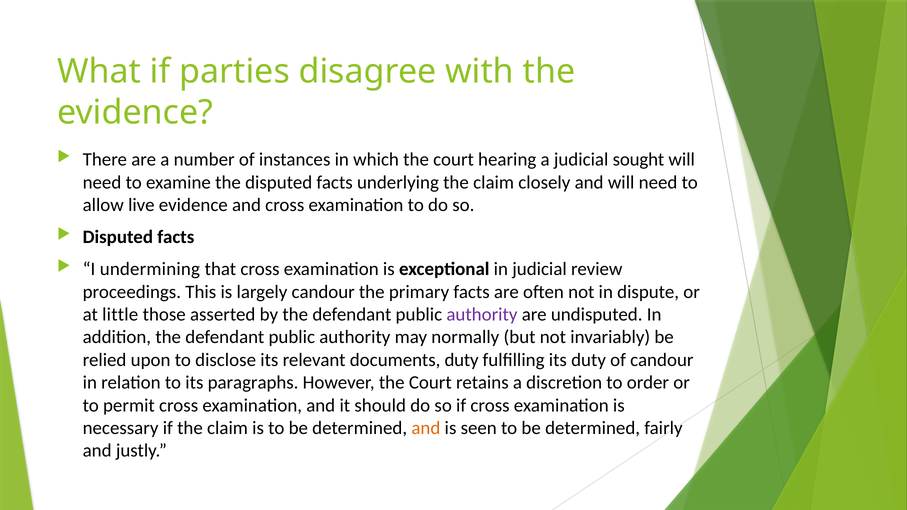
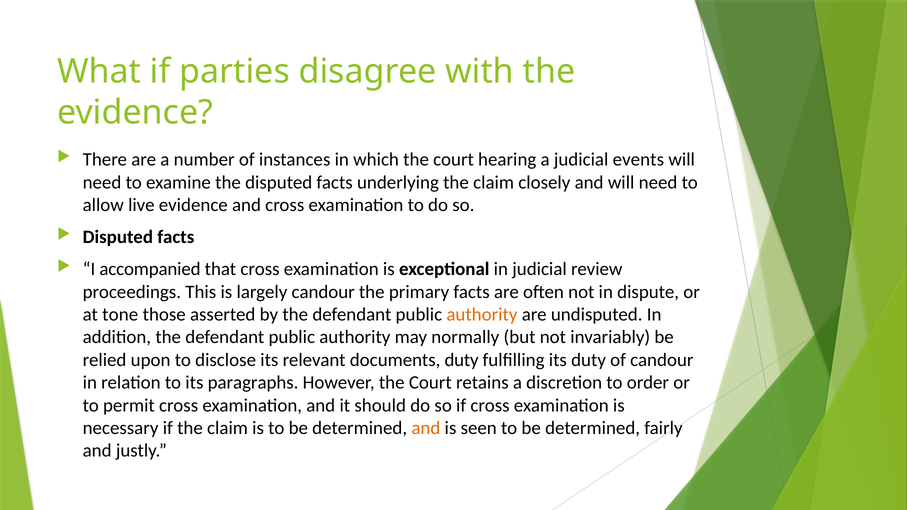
sought: sought -> events
undermining: undermining -> accompanied
little: little -> tone
authority at (482, 315) colour: purple -> orange
